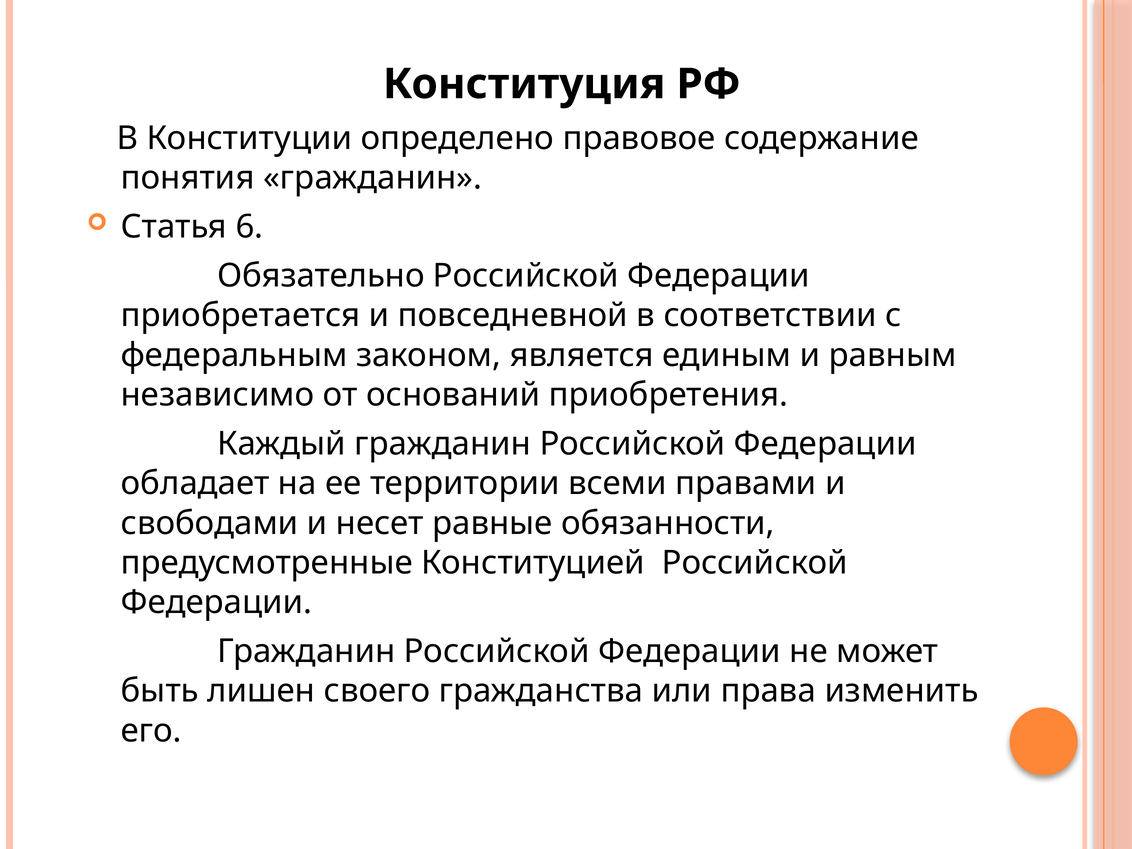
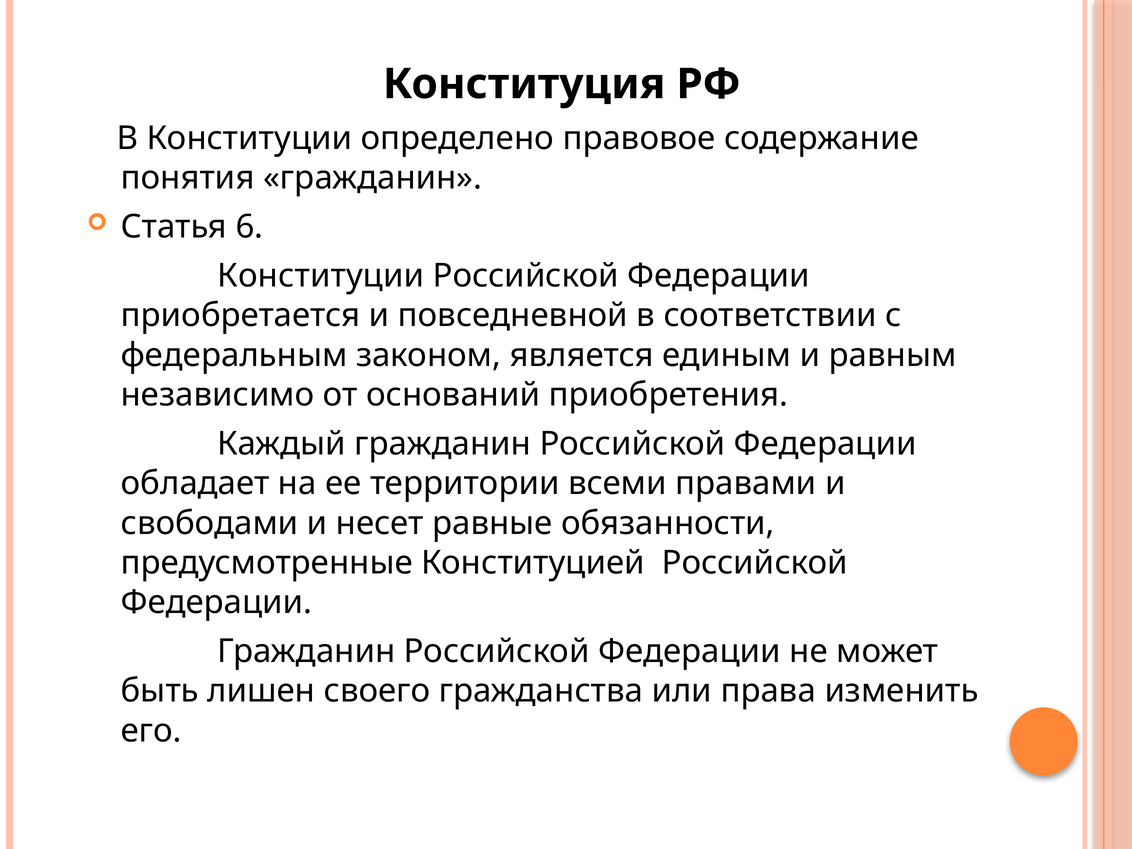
Обязательно at (321, 276): Обязательно -> Конституции
